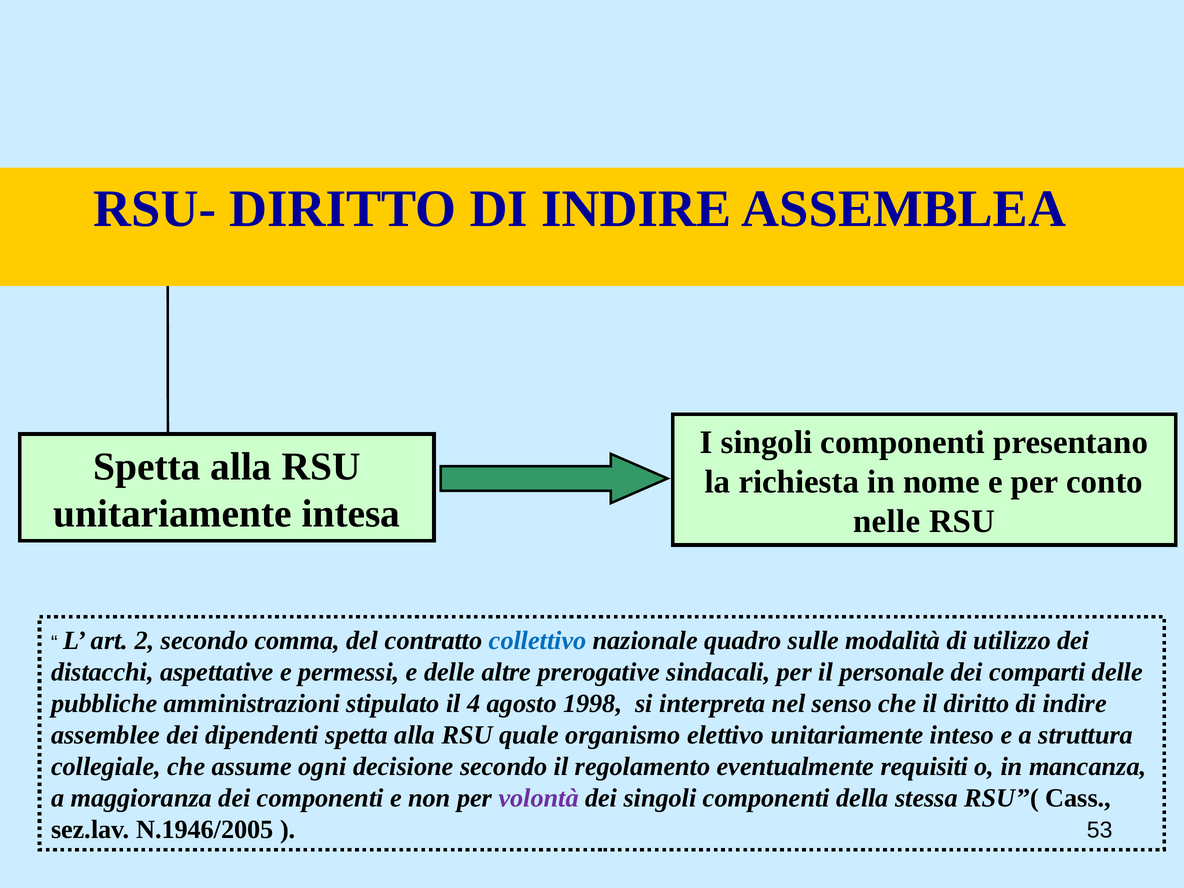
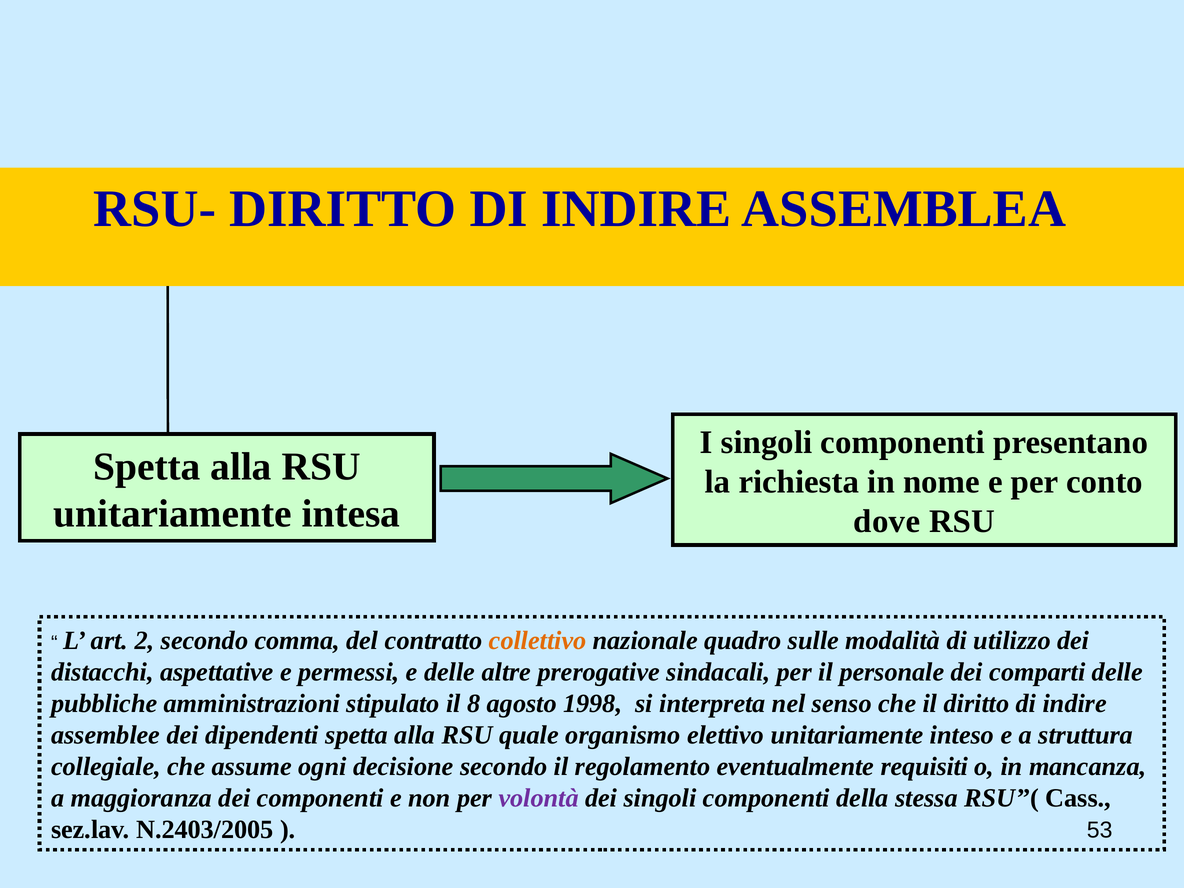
nelle: nelle -> dove
collettivo colour: blue -> orange
4: 4 -> 8
N.1946/2005: N.1946/2005 -> N.2403/2005
